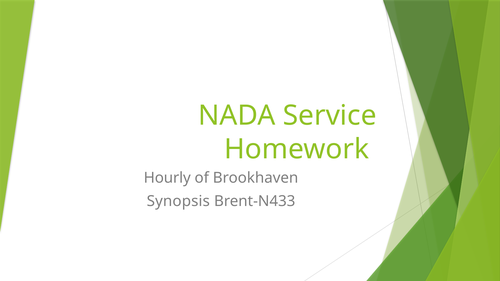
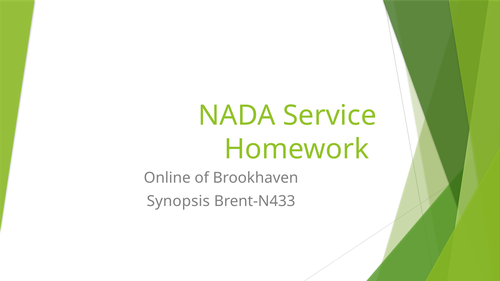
Hourly: Hourly -> Online
